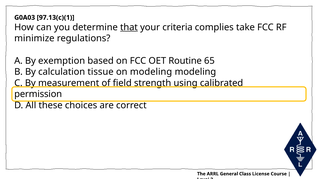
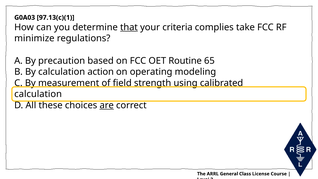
exemption: exemption -> precaution
tissue: tissue -> action
on modeling: modeling -> operating
permission at (38, 94): permission -> calculation
are underline: none -> present
